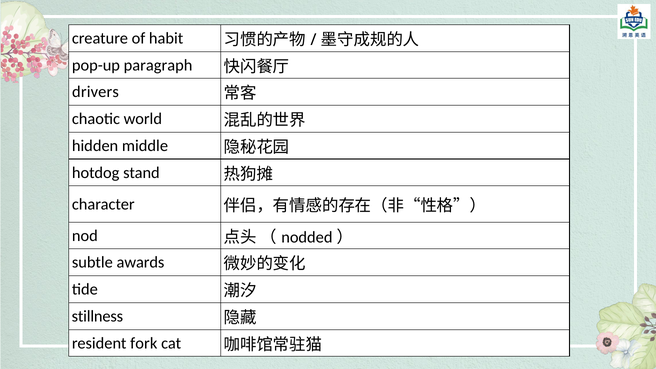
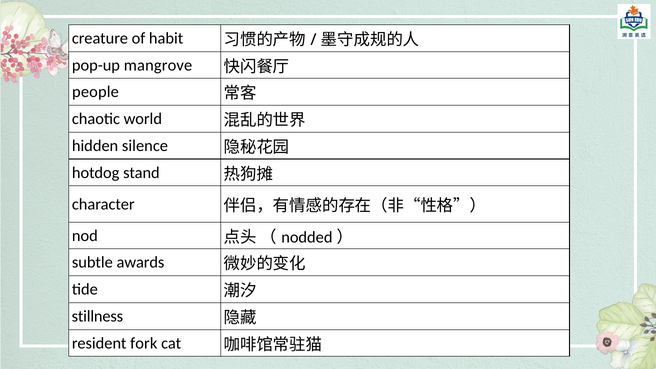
paragraph: paragraph -> mangrove
drivers: drivers -> people
middle: middle -> silence
